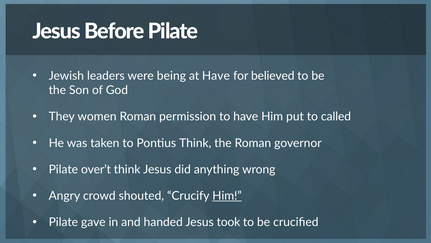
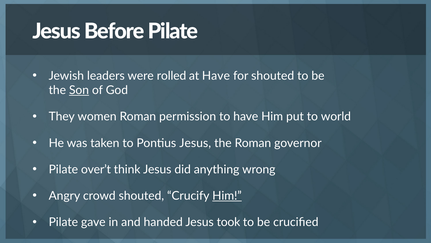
being: being -> rolled
for believed: believed -> shouted
Son underline: none -> present
called: called -> world
Pontius Think: Think -> Jesus
